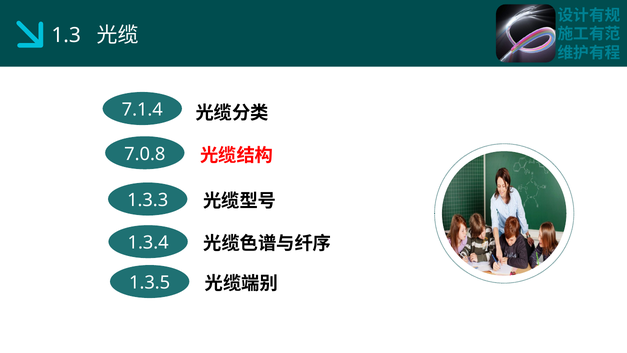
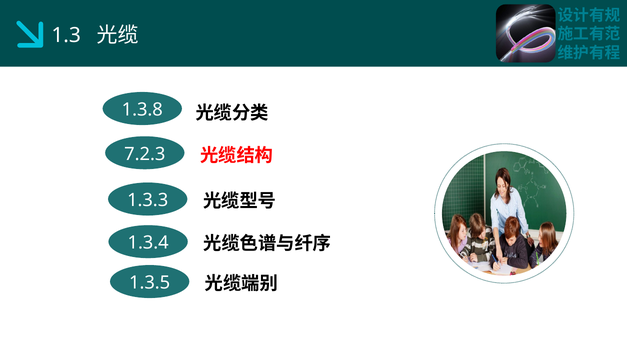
7.1.4: 7.1.4 -> 1.3.8
7.0.8: 7.0.8 -> 7.2.3
